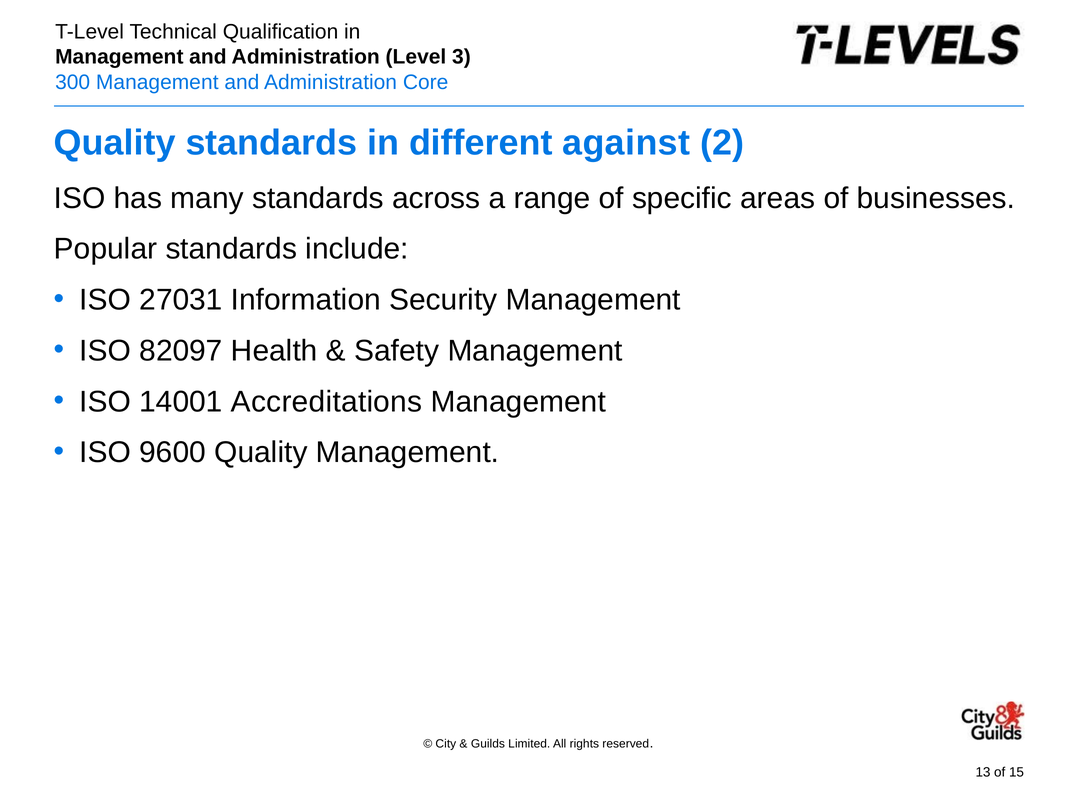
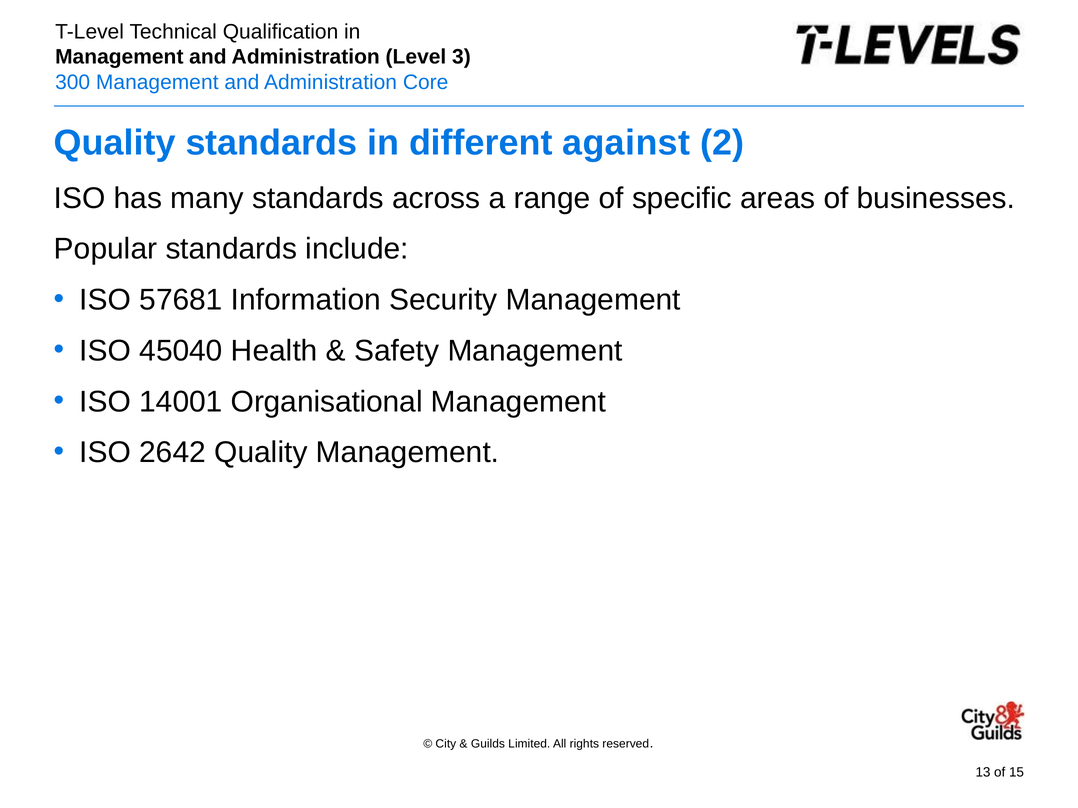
27031: 27031 -> 57681
82097: 82097 -> 45040
Accreditations: Accreditations -> Organisational
9600: 9600 -> 2642
